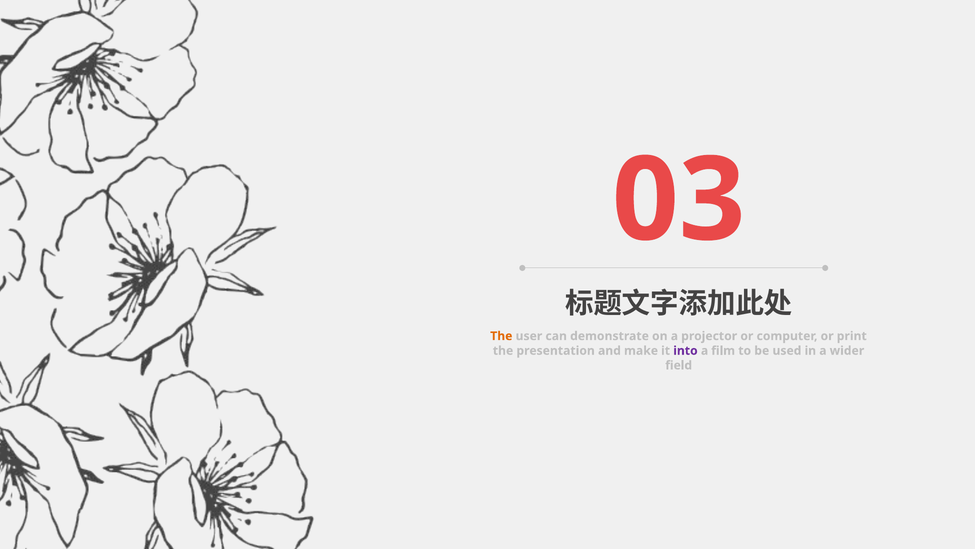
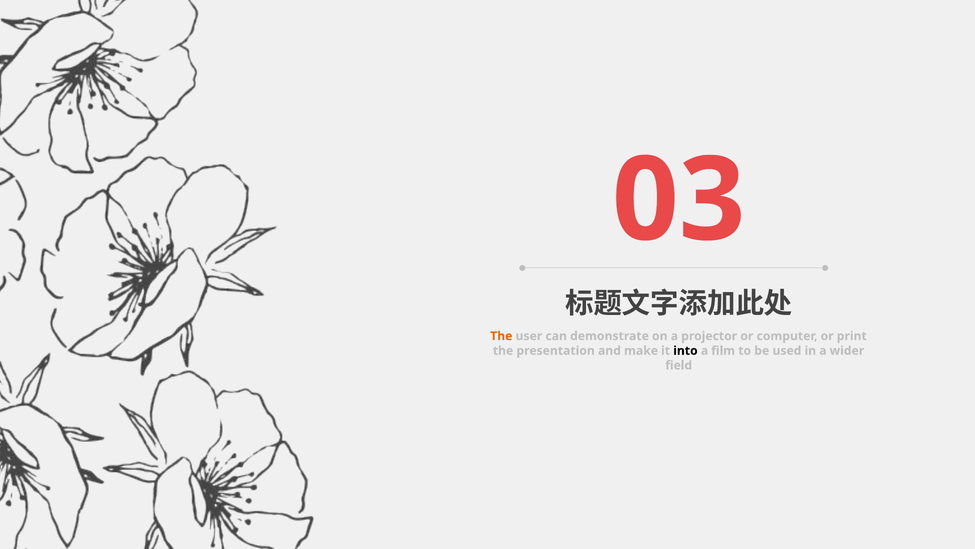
into colour: purple -> black
